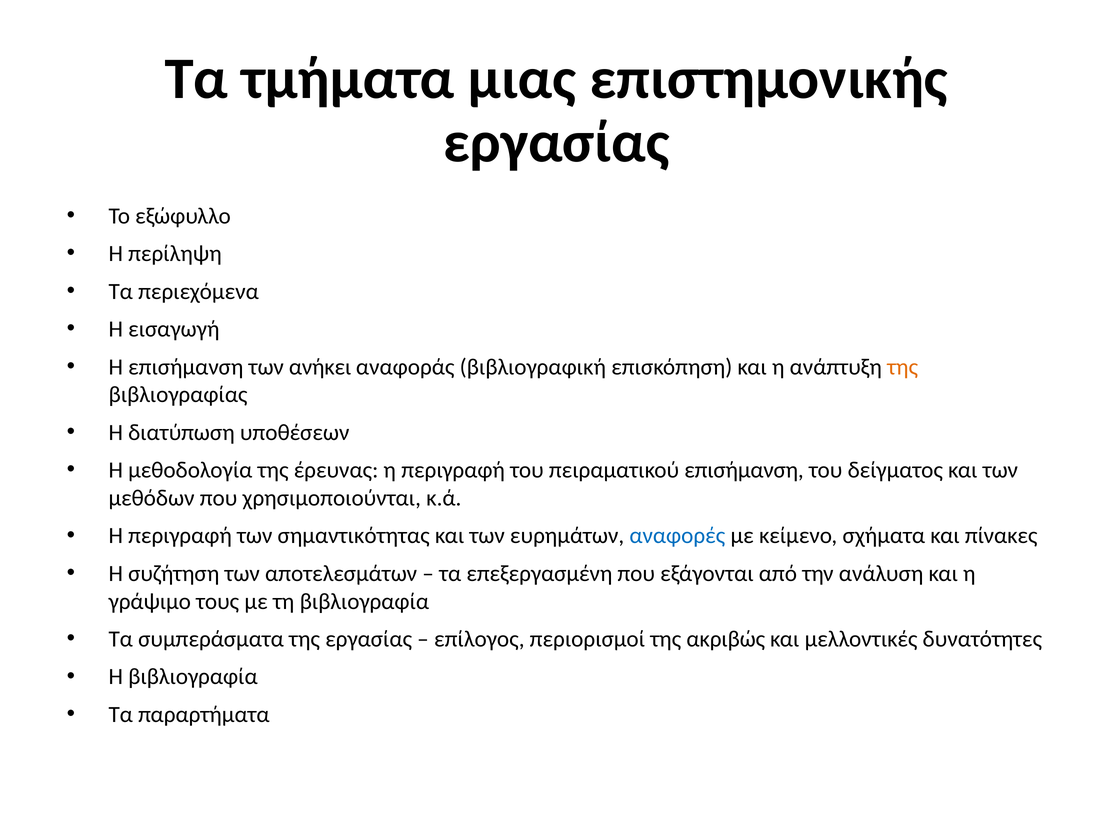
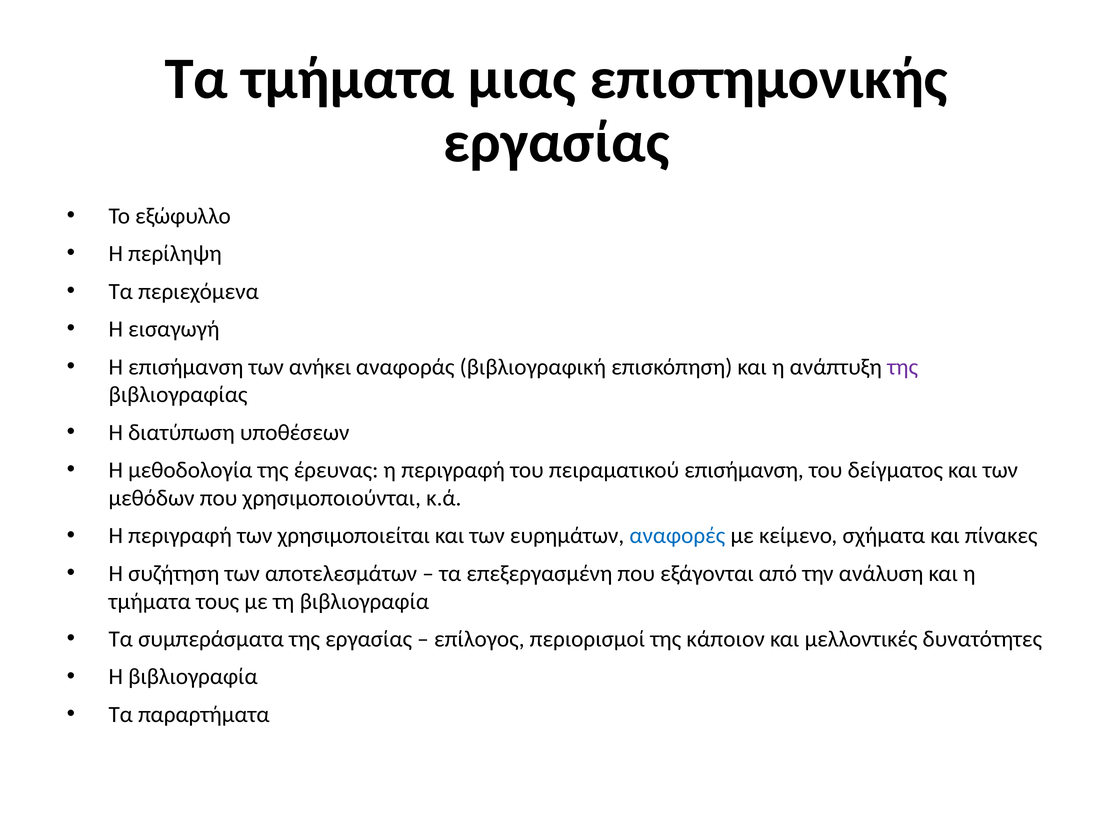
της at (903, 367) colour: orange -> purple
σημαντικότητας: σημαντικότητας -> χρησιμοποιείται
γράψιμο at (150, 601): γράψιμο -> τμήματα
ακριβώς: ακριβώς -> κάποιον
